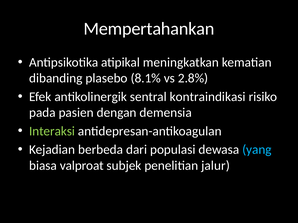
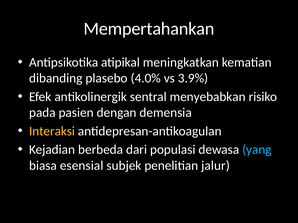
8.1%: 8.1% -> 4.0%
2.8%: 2.8% -> 3.9%
kontraindikasi: kontraindikasi -> menyebabkan
Interaksi colour: light green -> yellow
valproat: valproat -> esensial
